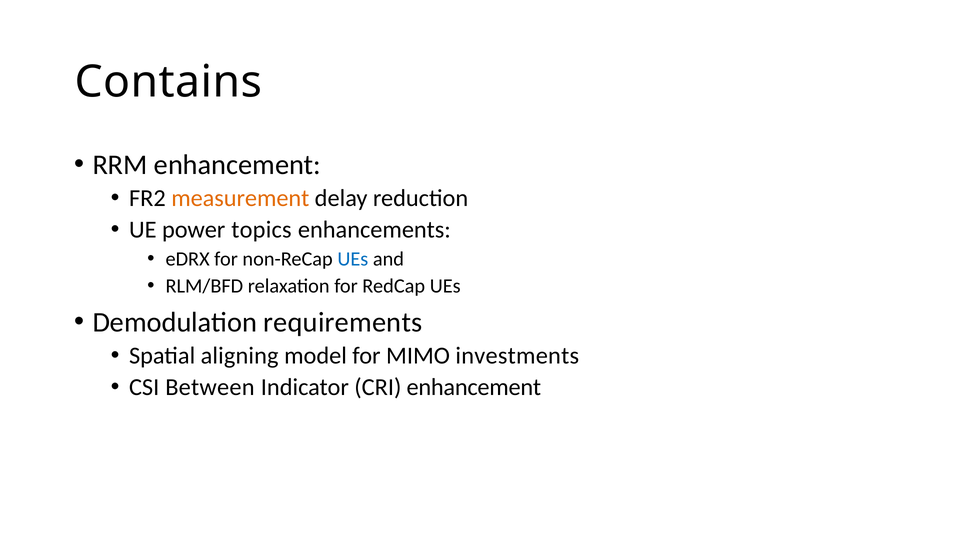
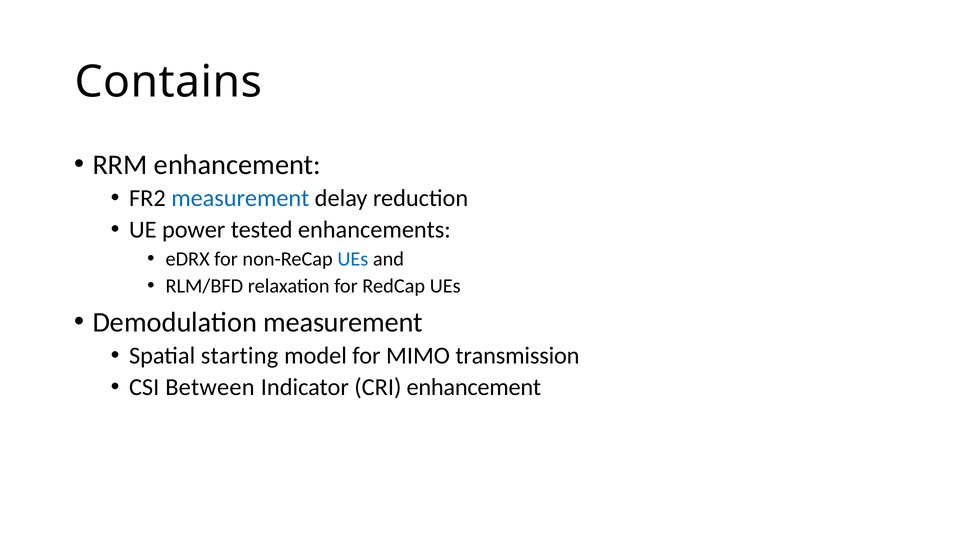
measurement at (240, 198) colour: orange -> blue
topics: topics -> tested
Demodulation requirements: requirements -> measurement
aligning: aligning -> starting
investments: investments -> transmission
